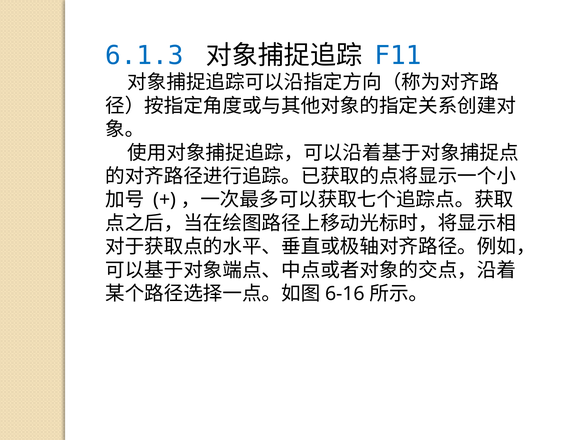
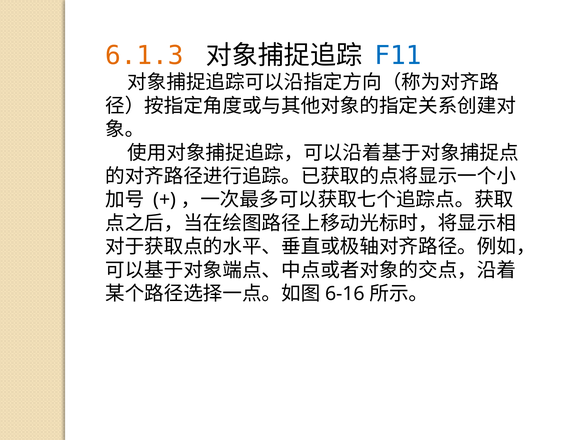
6.1.3 colour: blue -> orange
